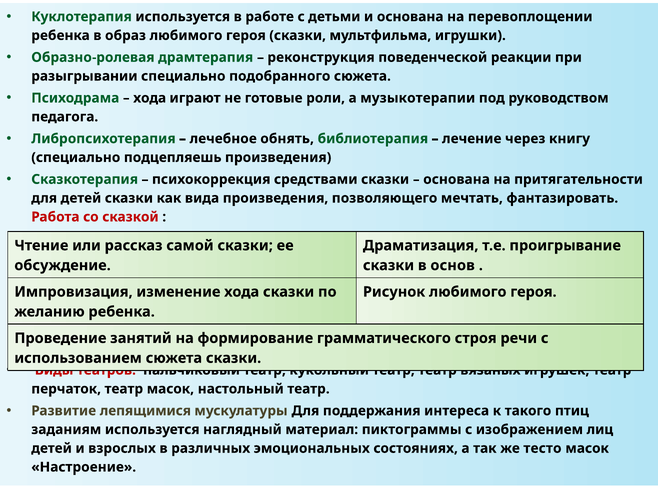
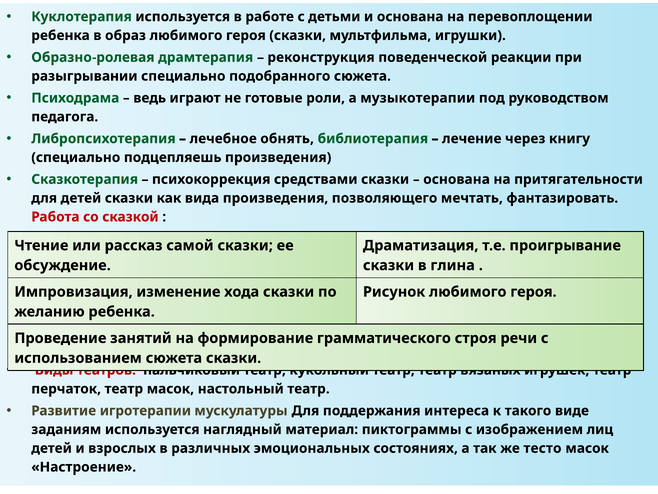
хода at (150, 98): хода -> ведь
основ: основ -> глина
лепящимися: лепящимися -> игротерапии
птиц: птиц -> виде
